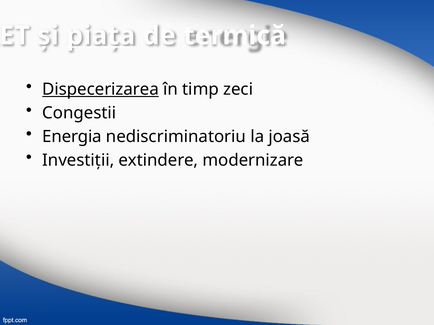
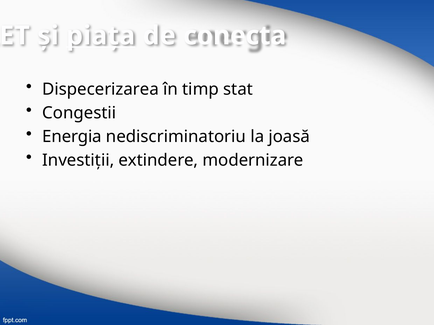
termică: termică -> conecta
Dispecerizarea underline: present -> none
zeci: zeci -> stat
